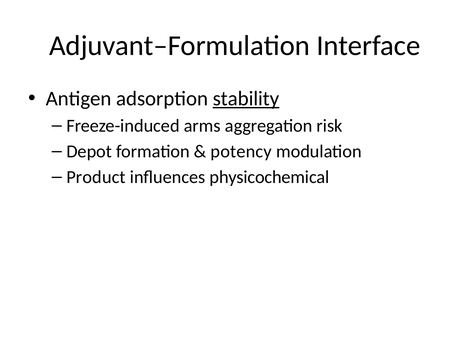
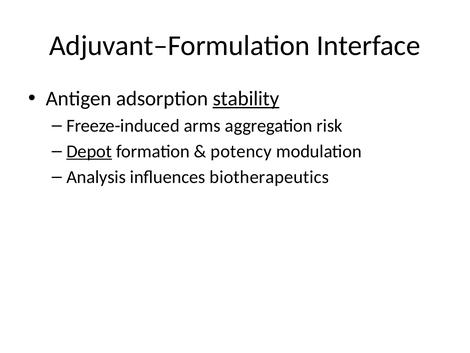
Depot underline: none -> present
Product: Product -> Analysis
physicochemical: physicochemical -> biotherapeutics
